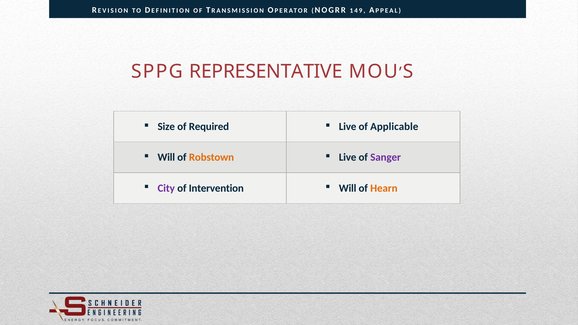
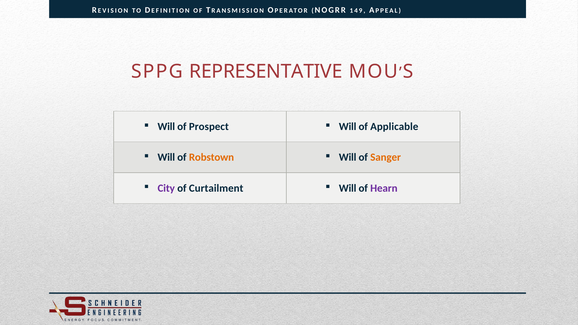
Size at (166, 127): Size -> Will
Required: Required -> Prospect
Live at (348, 127): Live -> Will
Live at (348, 157): Live -> Will
Sanger colour: purple -> orange
Intervention: Intervention -> Curtailment
Hearn colour: orange -> purple
